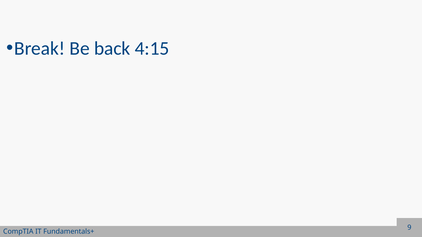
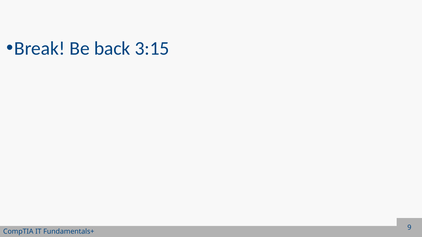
4:15: 4:15 -> 3:15
